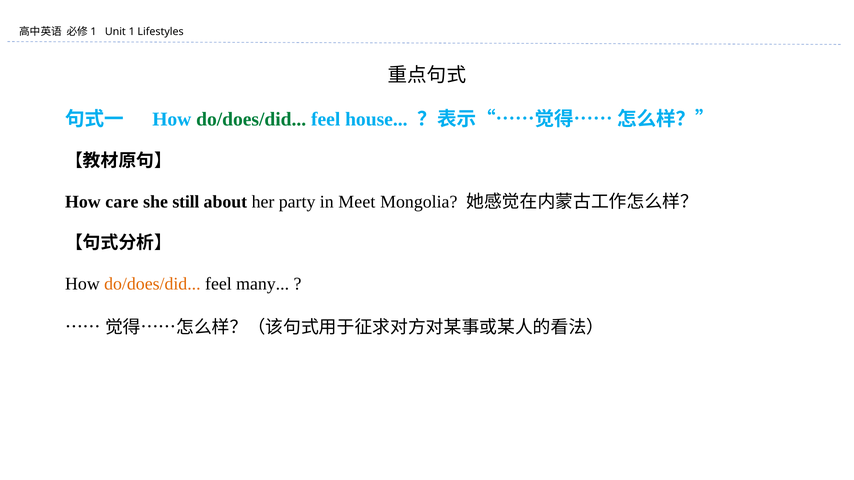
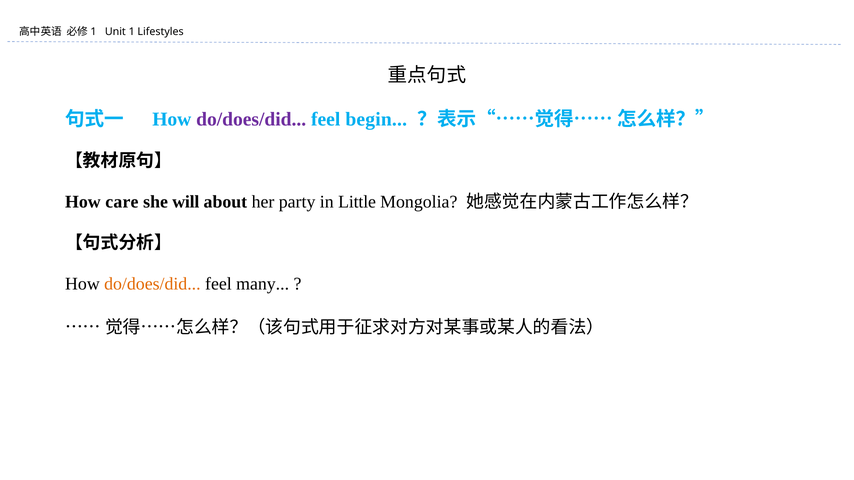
do/does/did at (251, 119) colour: green -> purple
house: house -> begin
still: still -> will
Meet: Meet -> Little
